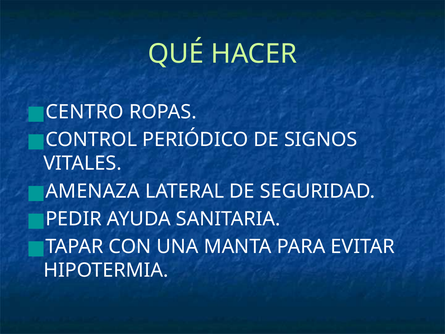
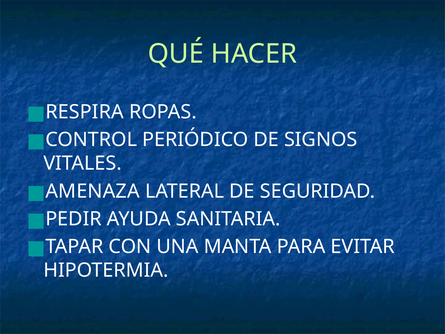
CENTRO: CENTRO -> RESPIRA
